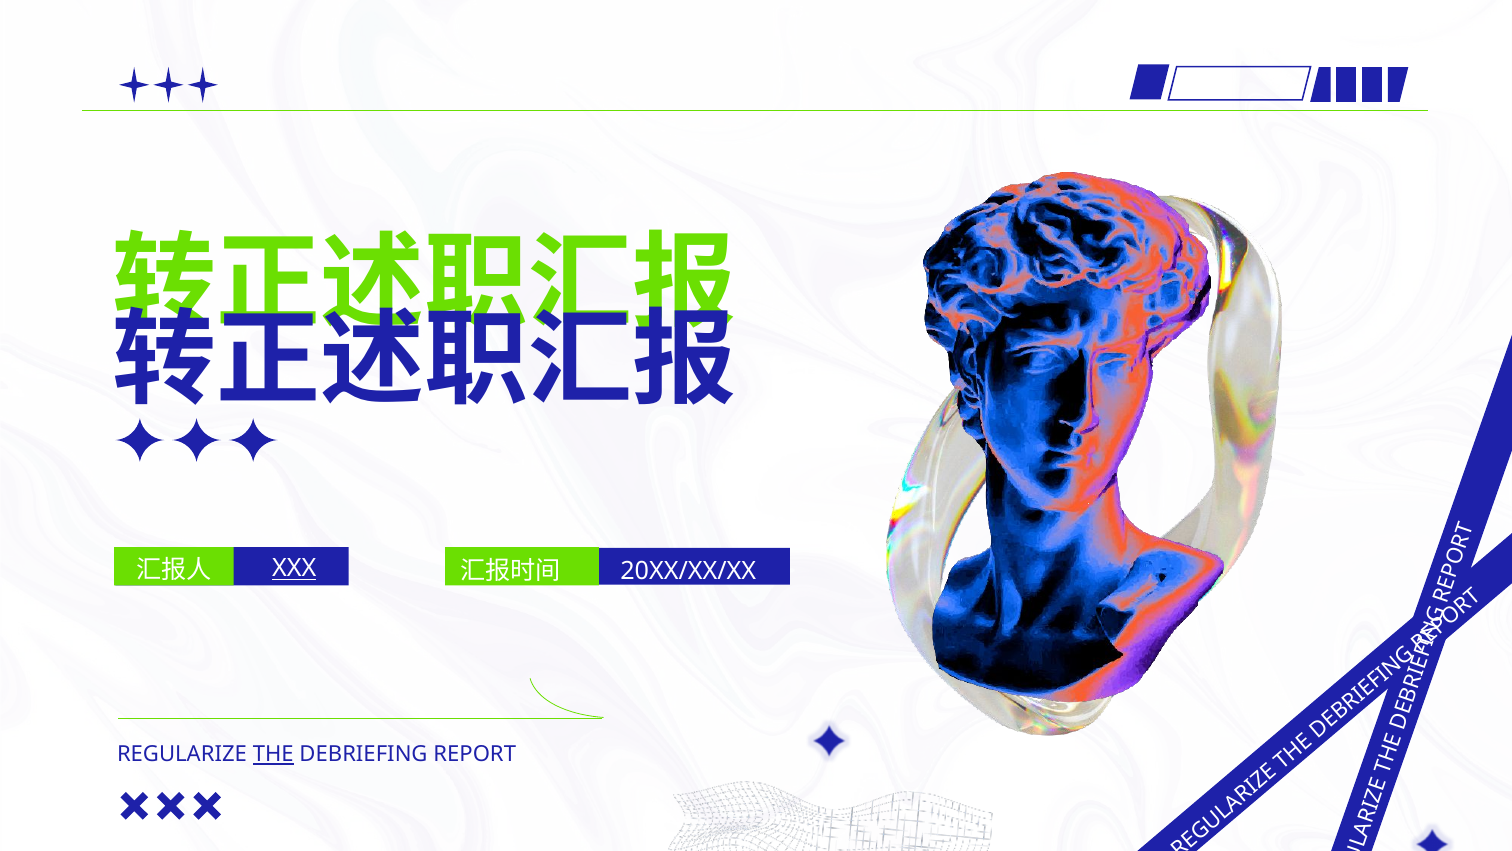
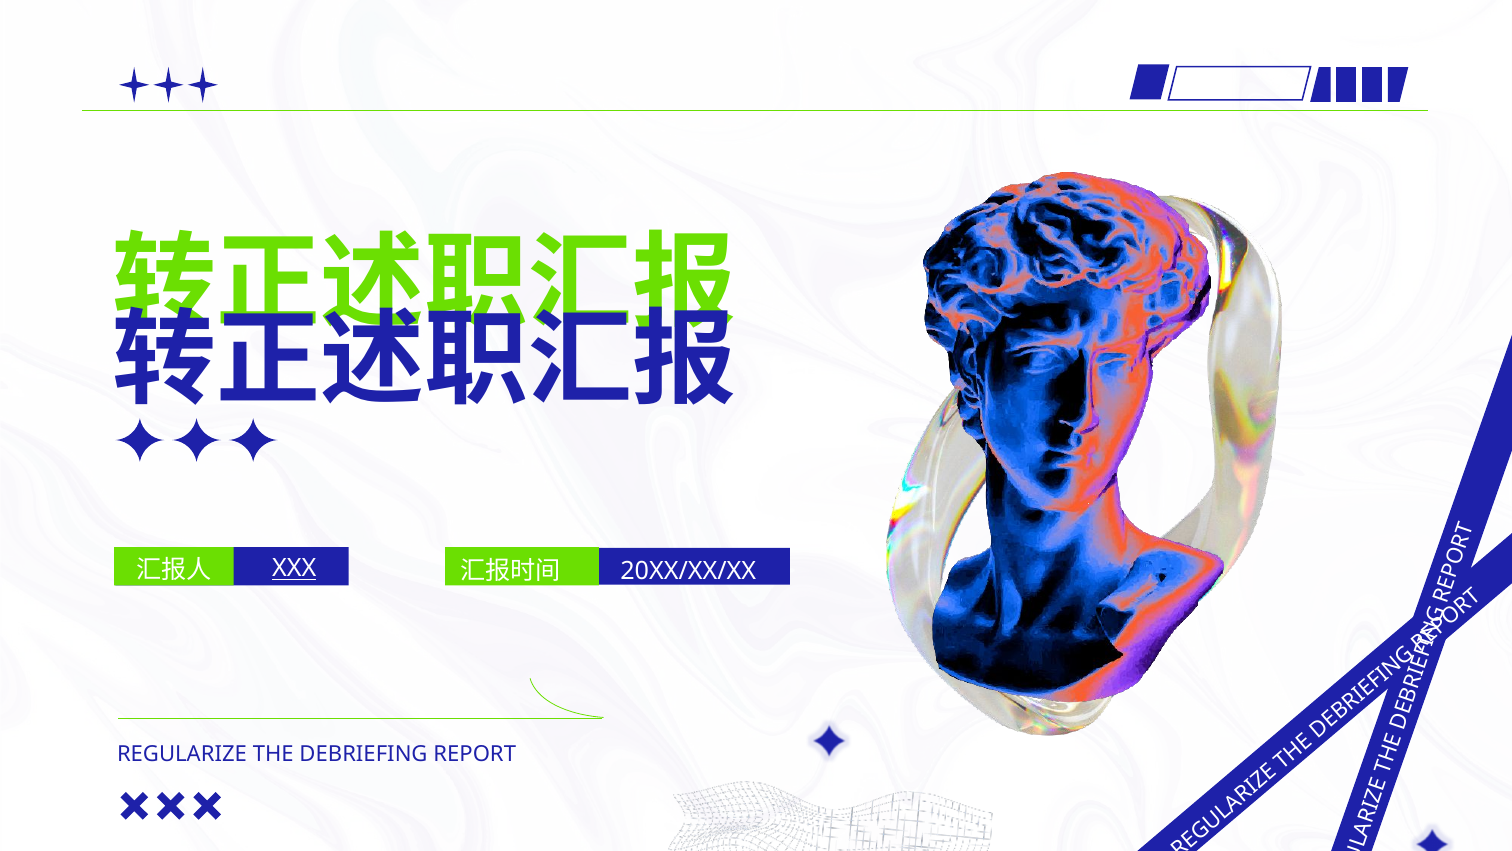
THE underline: present -> none
